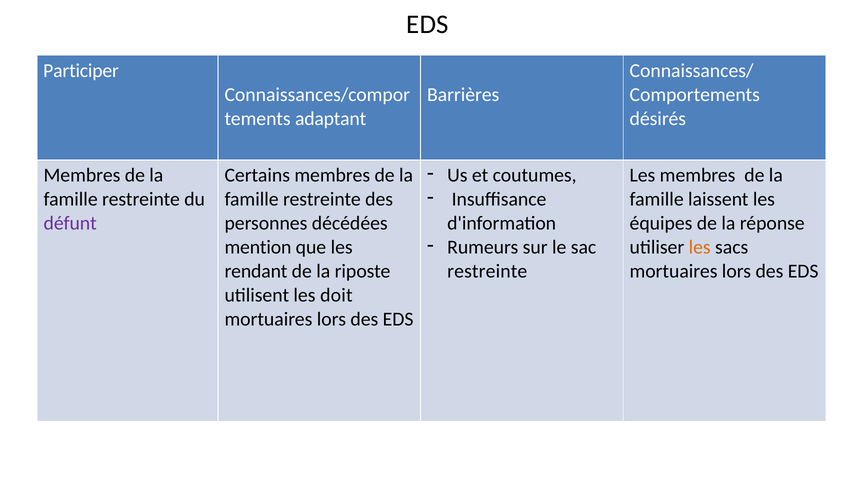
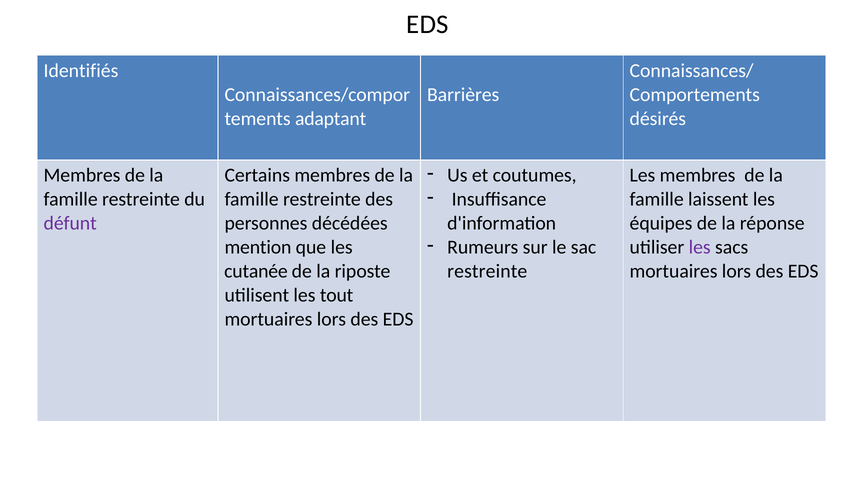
Participer: Participer -> Identifiés
les at (700, 248) colour: orange -> purple
rendant: rendant -> cutanée
doit: doit -> tout
